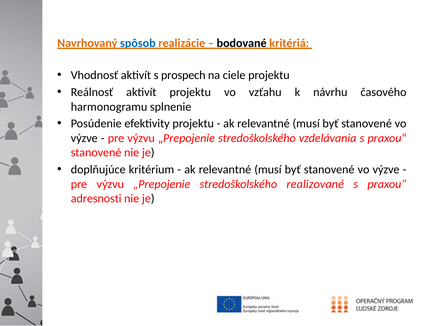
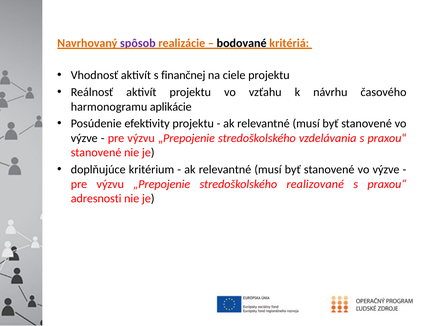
spôsob colour: blue -> purple
prospech: prospech -> finančnej
splnenie: splnenie -> aplikácie
